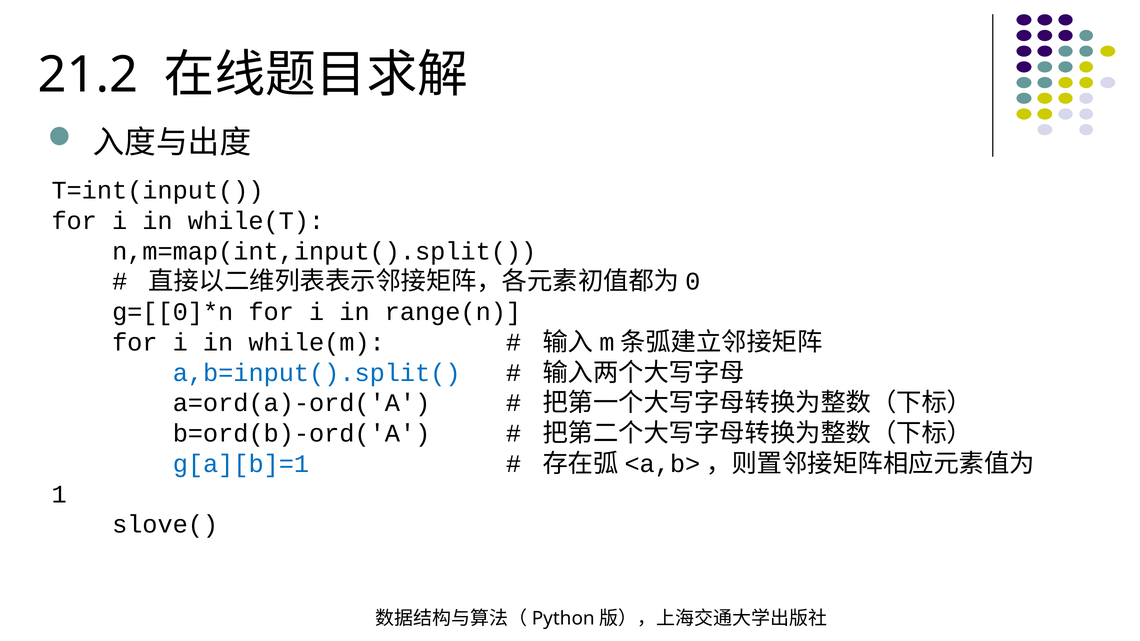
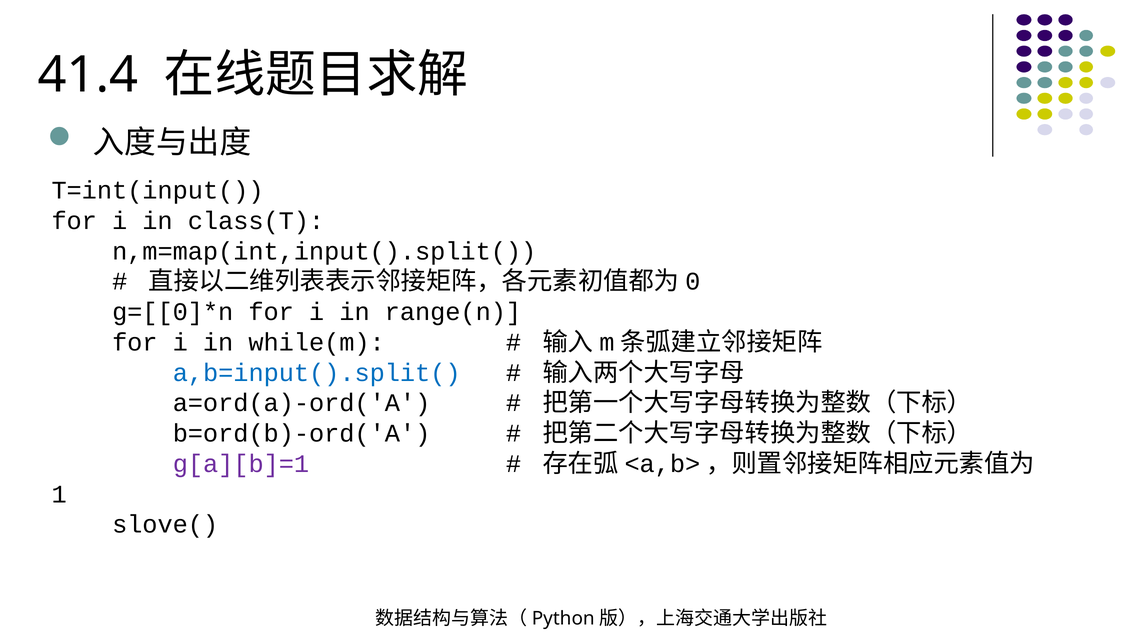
21.2: 21.2 -> 41.4
while(T: while(T -> class(T
g[a][b]=1 colour: blue -> purple
